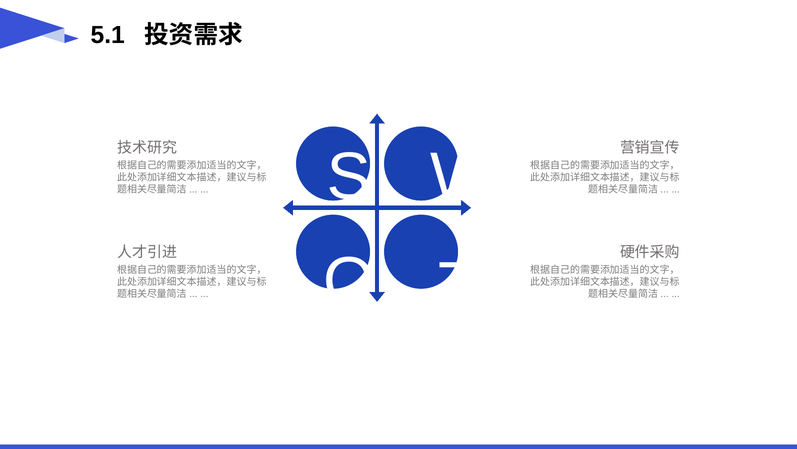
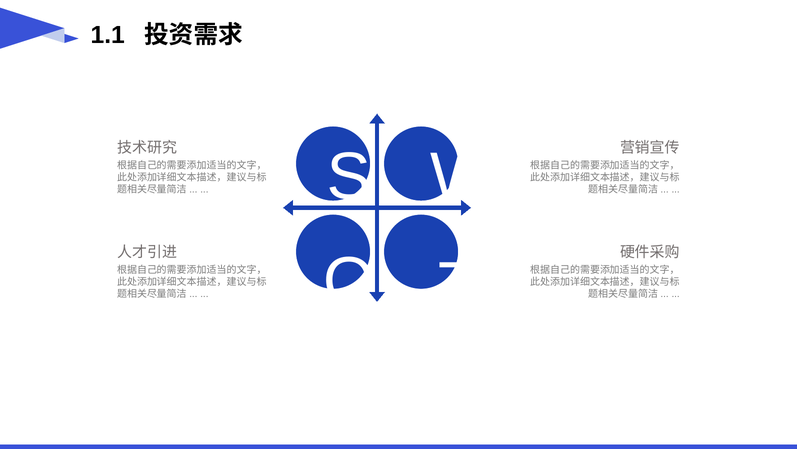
5.1: 5.1 -> 1.1
